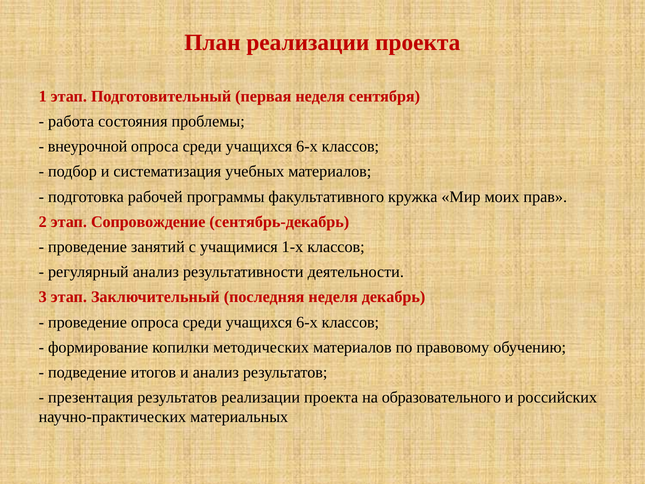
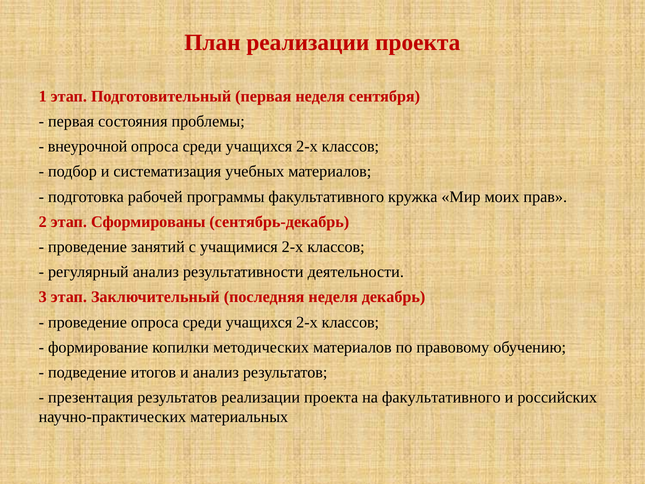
работа at (71, 121): работа -> первая
6-х at (307, 146): 6-х -> 2-х
Сопровождение: Сопровождение -> Сформированы
учащимися 1-х: 1-х -> 2-х
6-х at (307, 322): 6-х -> 2-х
на образовательного: образовательного -> факультативного
